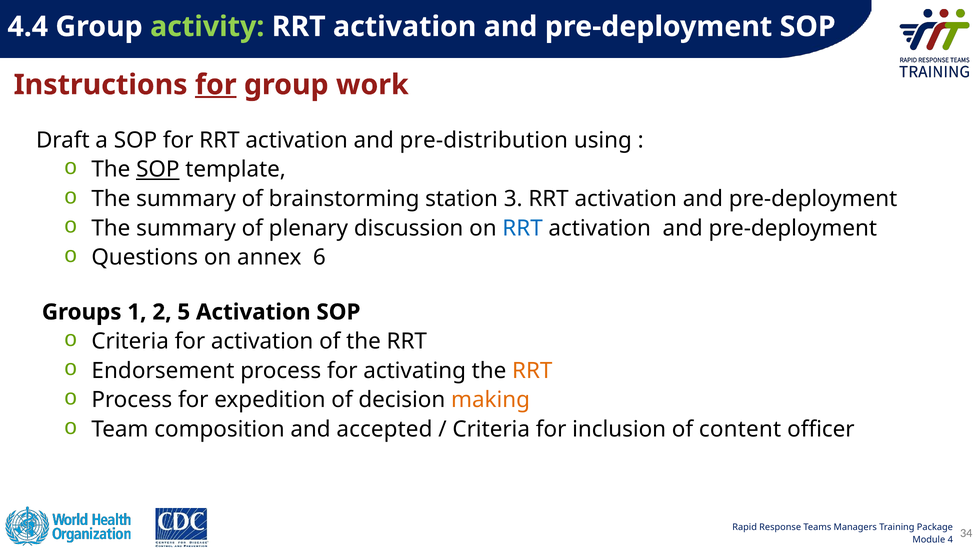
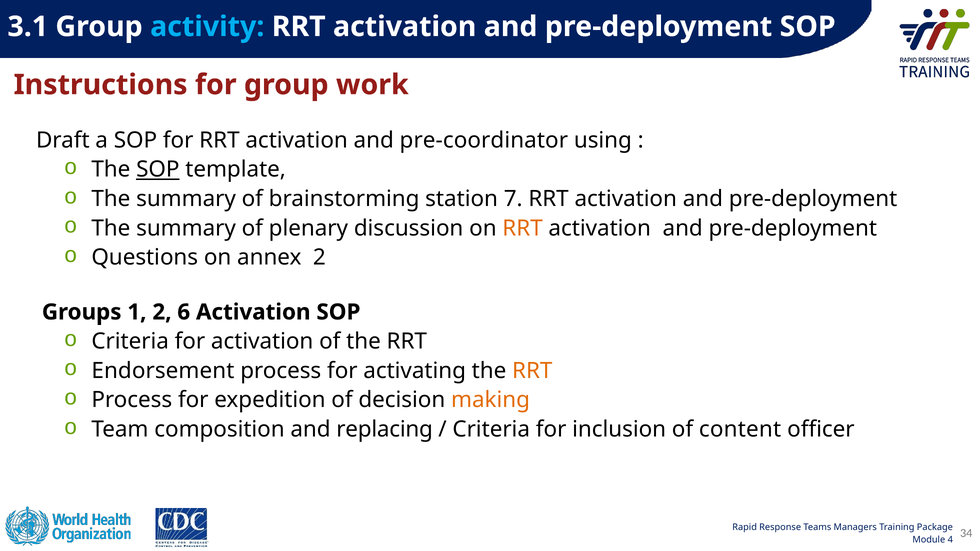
4.4: 4.4 -> 3.1
activity colour: light green -> light blue
for at (216, 85) underline: present -> none
pre-distribution: pre-distribution -> pre-coordinator
3: 3 -> 7
RRT at (523, 228) colour: blue -> orange
annex 6: 6 -> 2
5: 5 -> 6
accepted: accepted -> replacing
